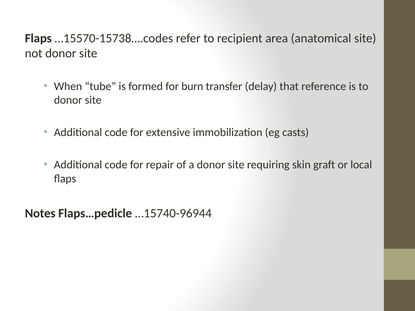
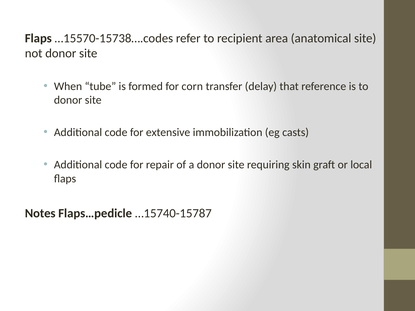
burn: burn -> corn
…15740-96944: …15740-96944 -> …15740-15787
